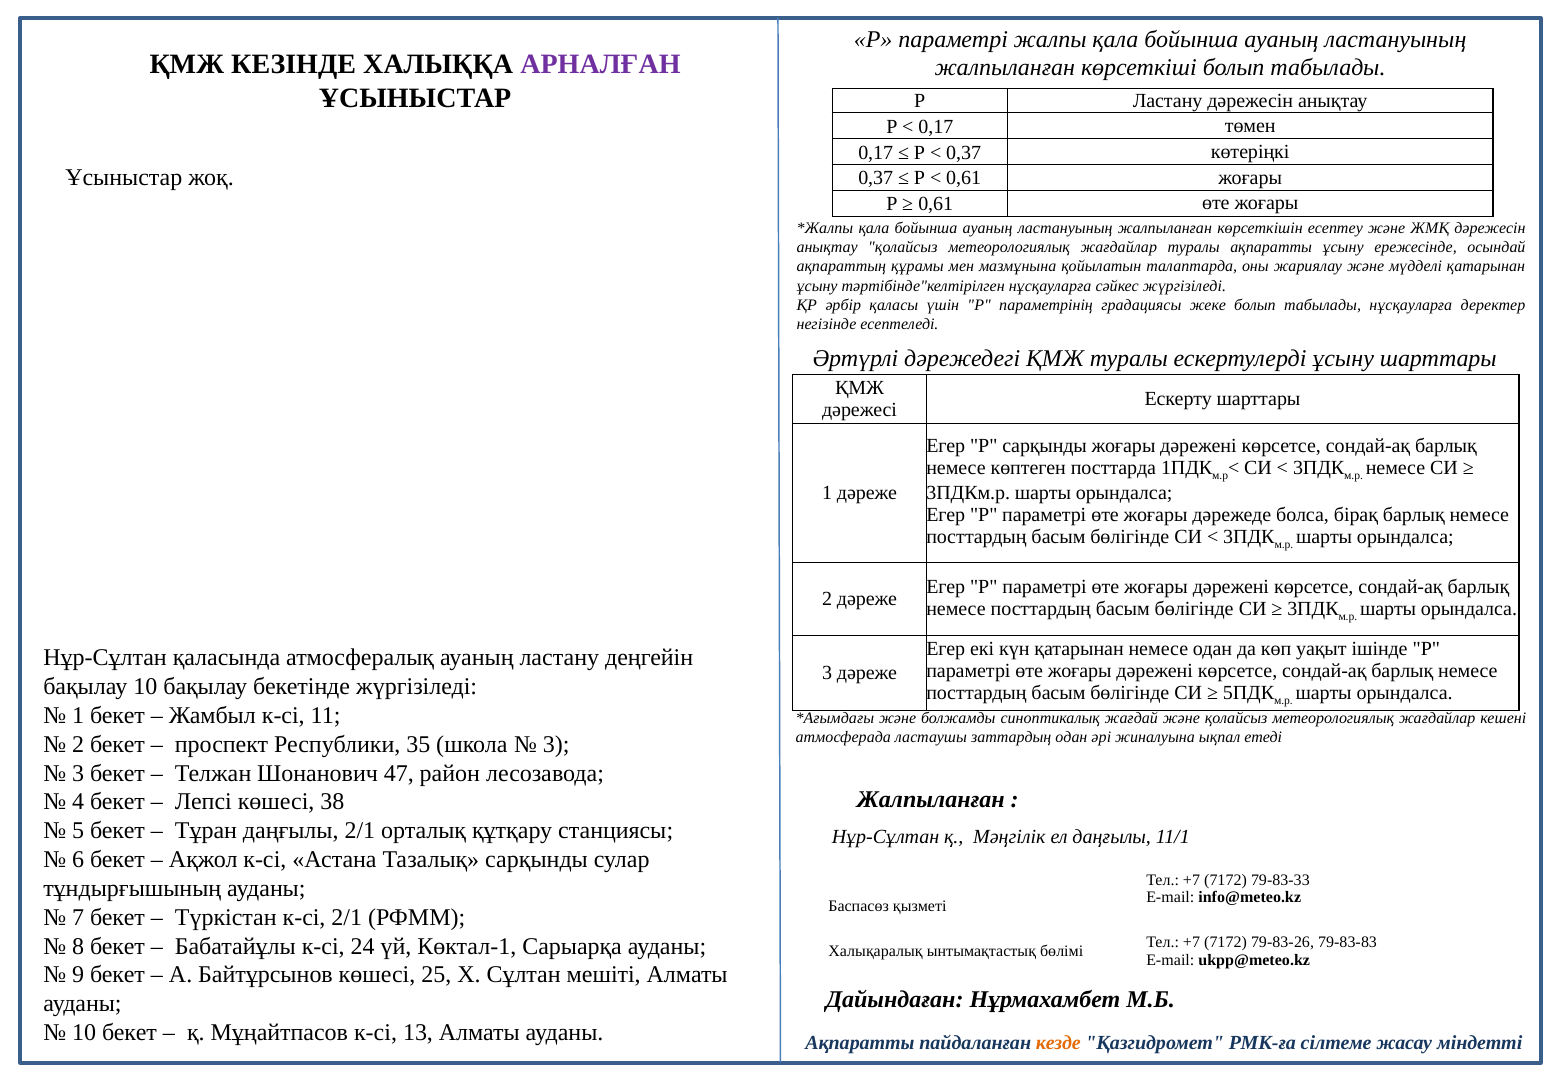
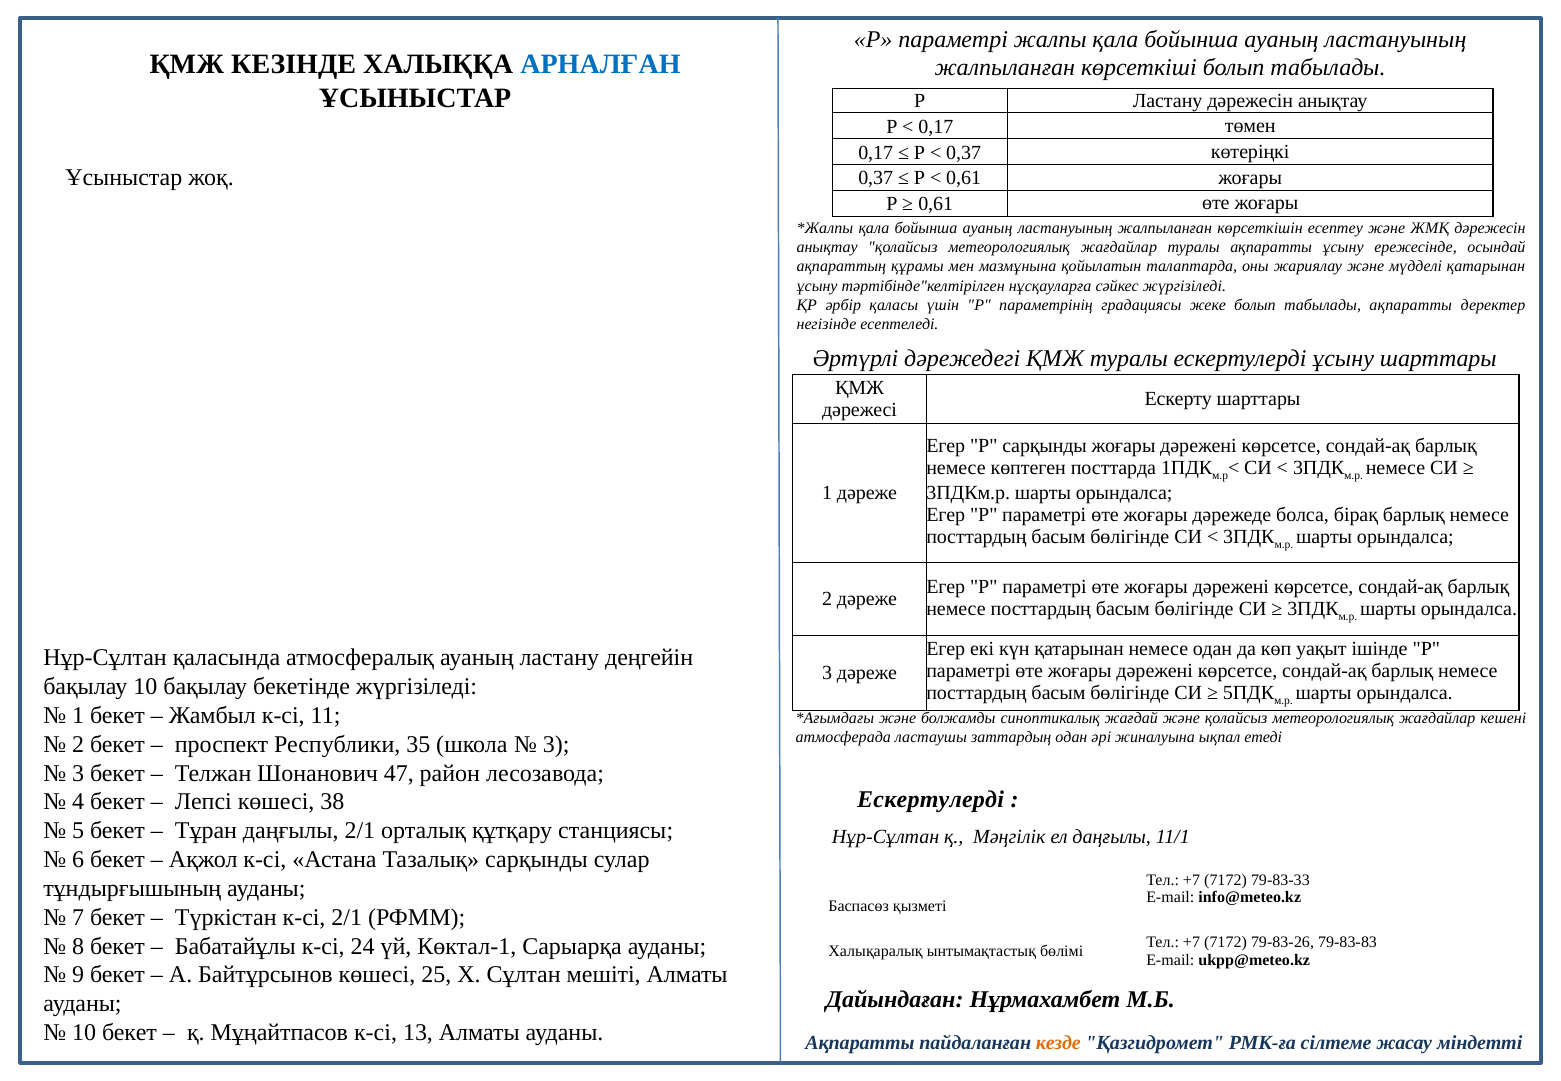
АРНАЛҒАН colour: purple -> blue
табылады нұсқауларға: нұсқауларға -> ақпаратты
Жалпыланған at (931, 799): Жалпыланған -> Ескертулерді
